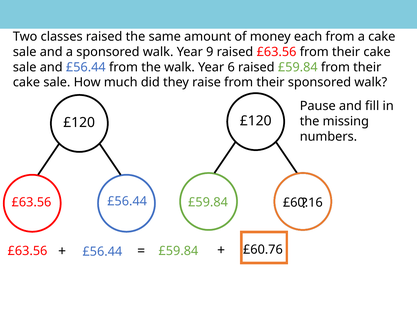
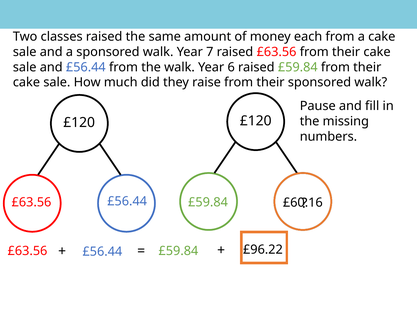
9: 9 -> 7
£60.76: £60.76 -> £96.22
